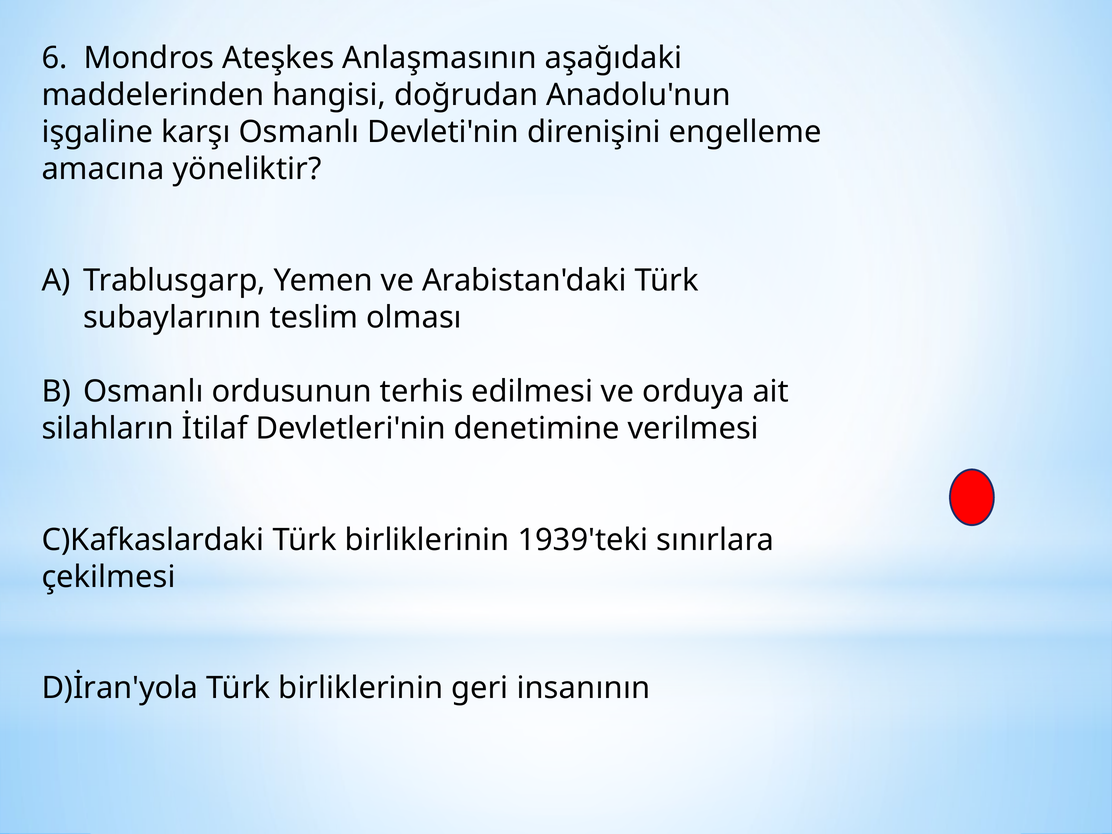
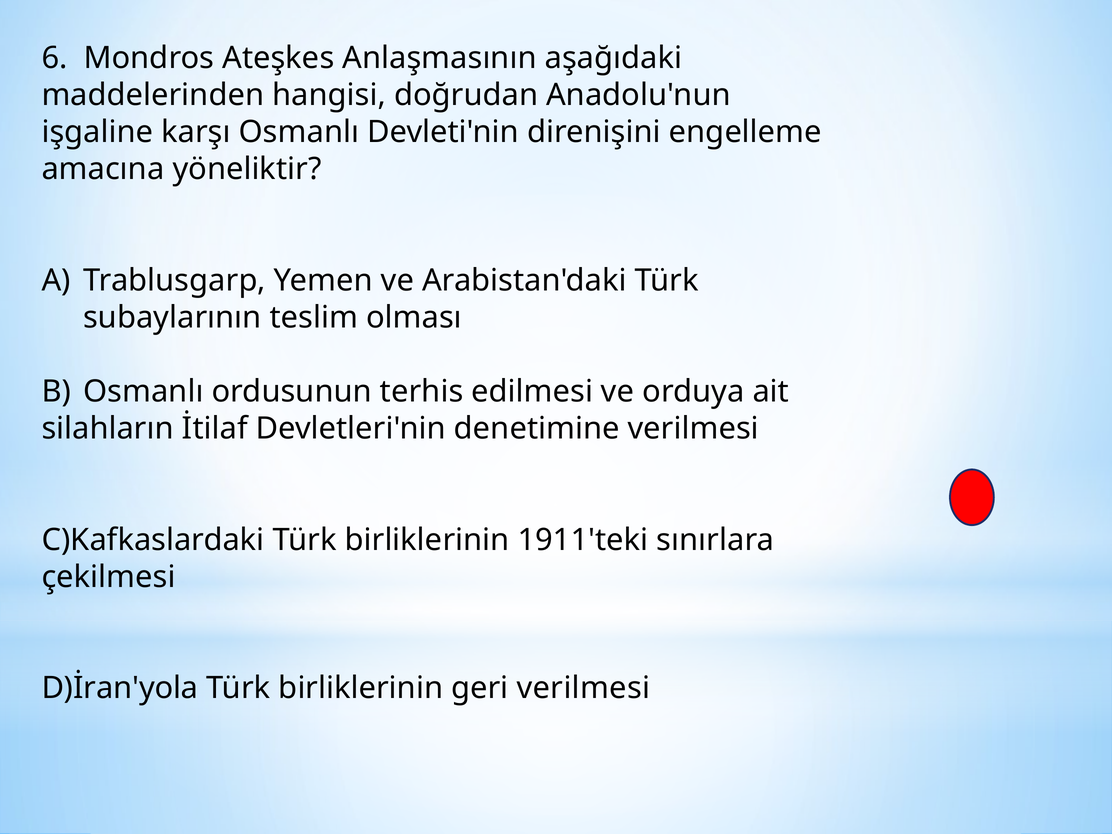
1939'teki: 1939'teki -> 1911'teki
geri insanının: insanının -> verilmesi
